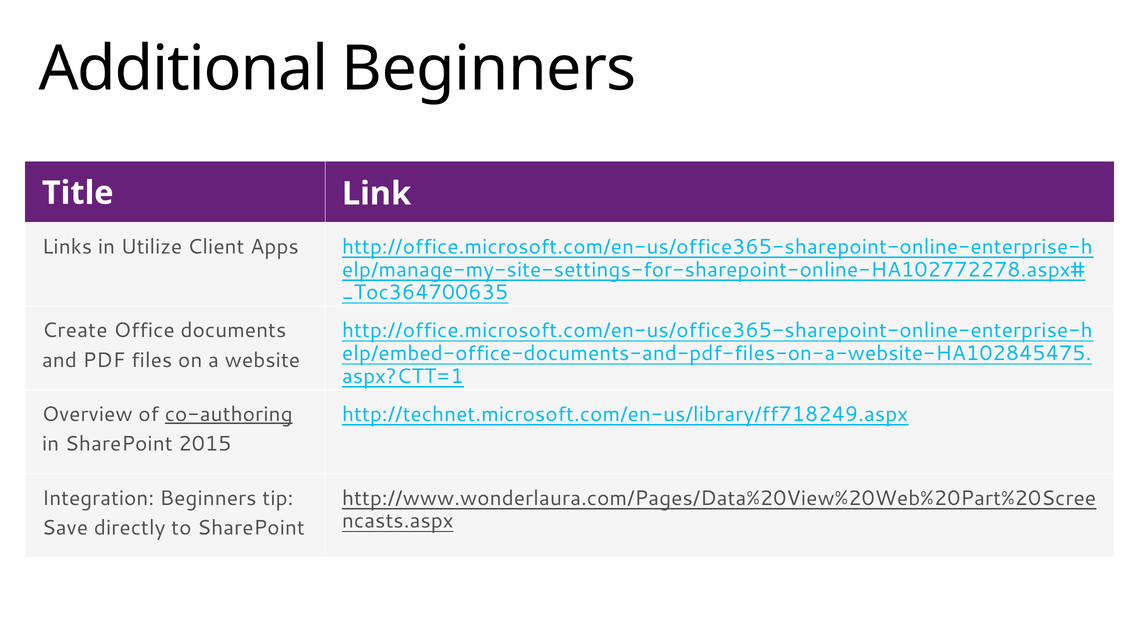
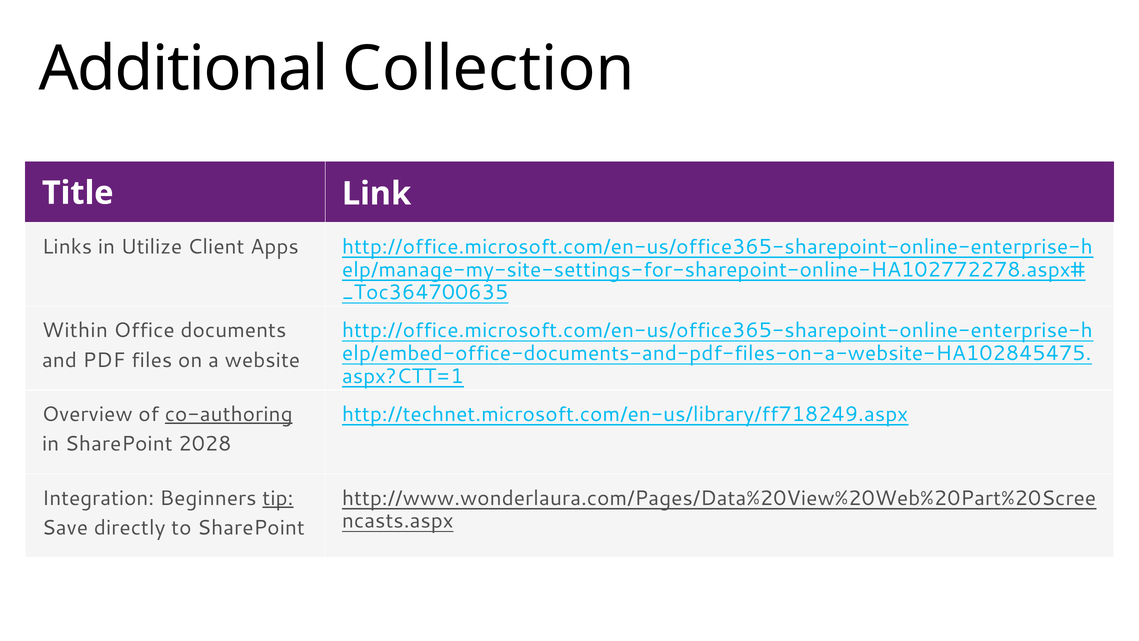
Additional Beginners: Beginners -> Collection
Create: Create -> Within
2015: 2015 -> 2028
tip underline: none -> present
